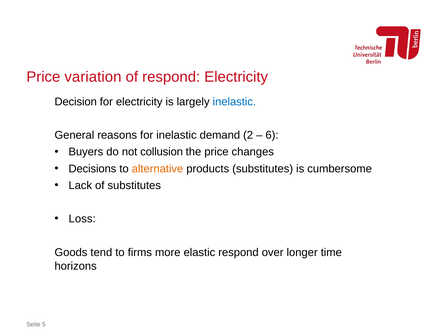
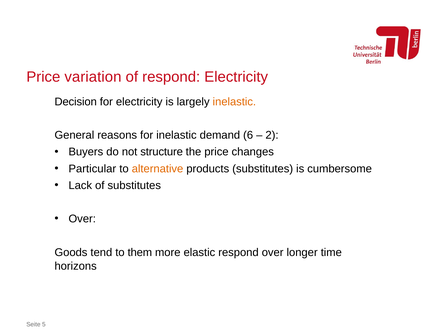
inelastic at (234, 102) colour: blue -> orange
2: 2 -> 6
6: 6 -> 2
collusion: collusion -> structure
Decisions: Decisions -> Particular
Loss at (82, 219): Loss -> Over
firms: firms -> them
